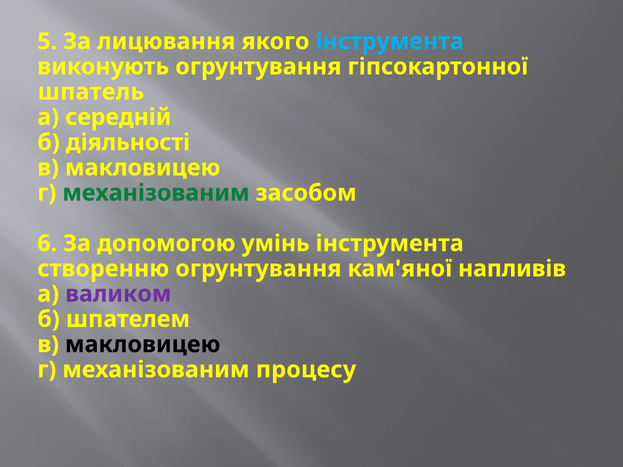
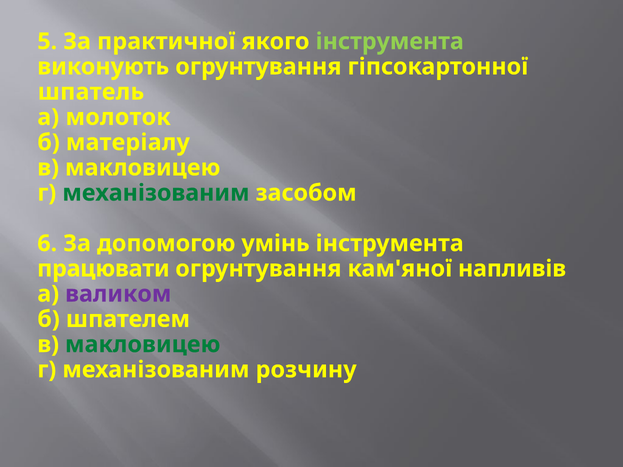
лицювання: лицювання -> практичної
інструмента at (390, 41) colour: light blue -> light green
середній: середній -> молоток
діяльності: діяльності -> матеріалу
створенню: створенню -> працювати
макловицею at (143, 345) colour: black -> green
процесу: процесу -> розчину
